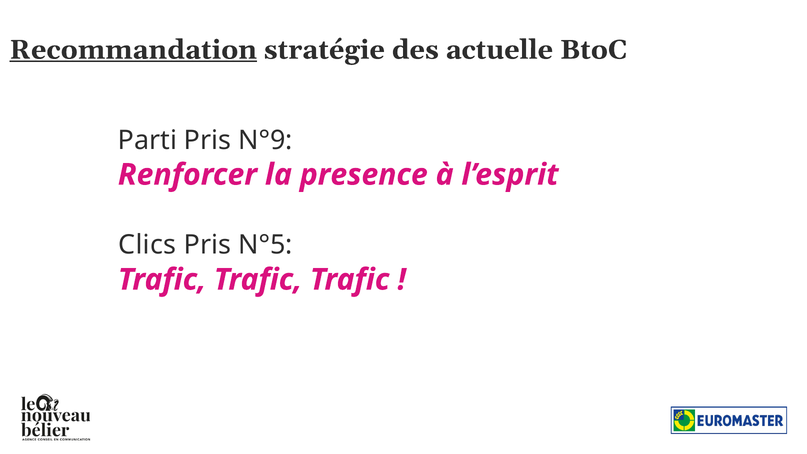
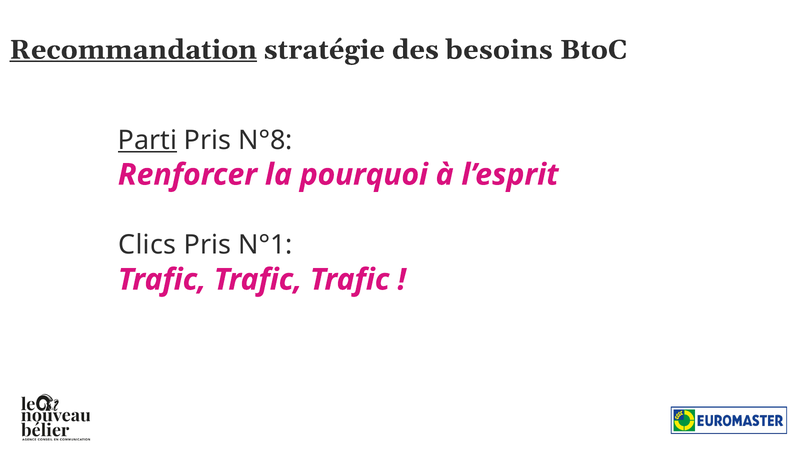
actuelle: actuelle -> besoins
Parti underline: none -> present
N°9: N°9 -> N°8
presence: presence -> pourquoi
N°5: N°5 -> N°1
